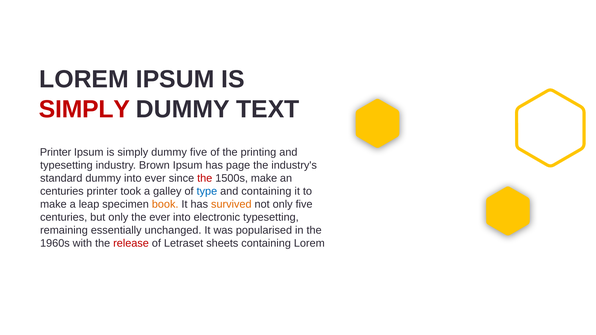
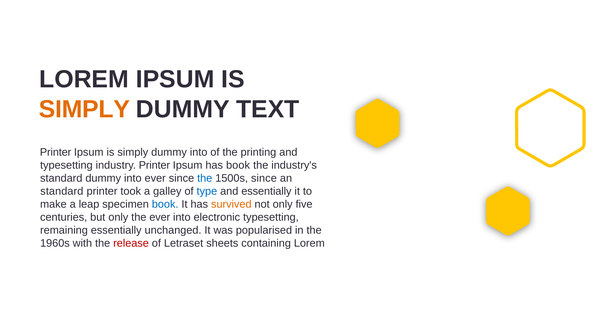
SIMPLY at (84, 109) colour: red -> orange
simply dummy five: five -> into
industry Brown: Brown -> Printer
has page: page -> book
the at (205, 178) colour: red -> blue
1500s make: make -> since
centuries at (62, 191): centuries -> standard
and containing: containing -> essentially
book at (165, 204) colour: orange -> blue
